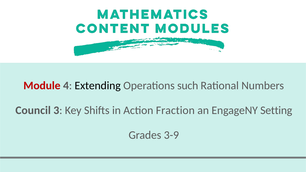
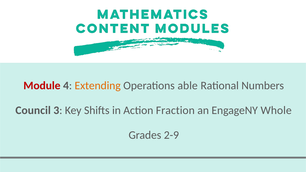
Extending colour: black -> orange
such: such -> able
Setting: Setting -> Whole
3-9: 3-9 -> 2-9
